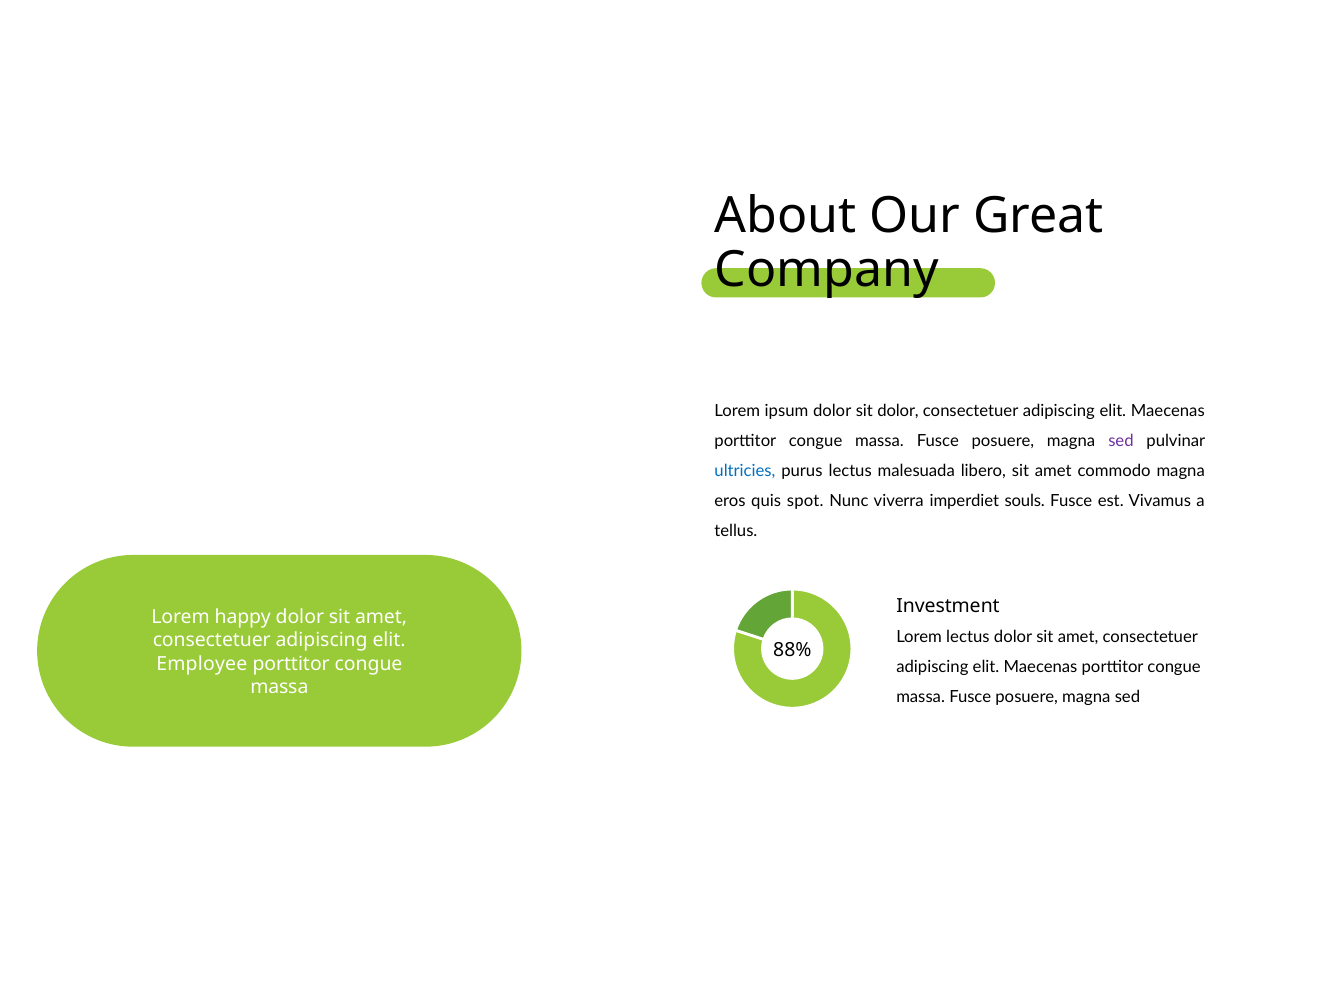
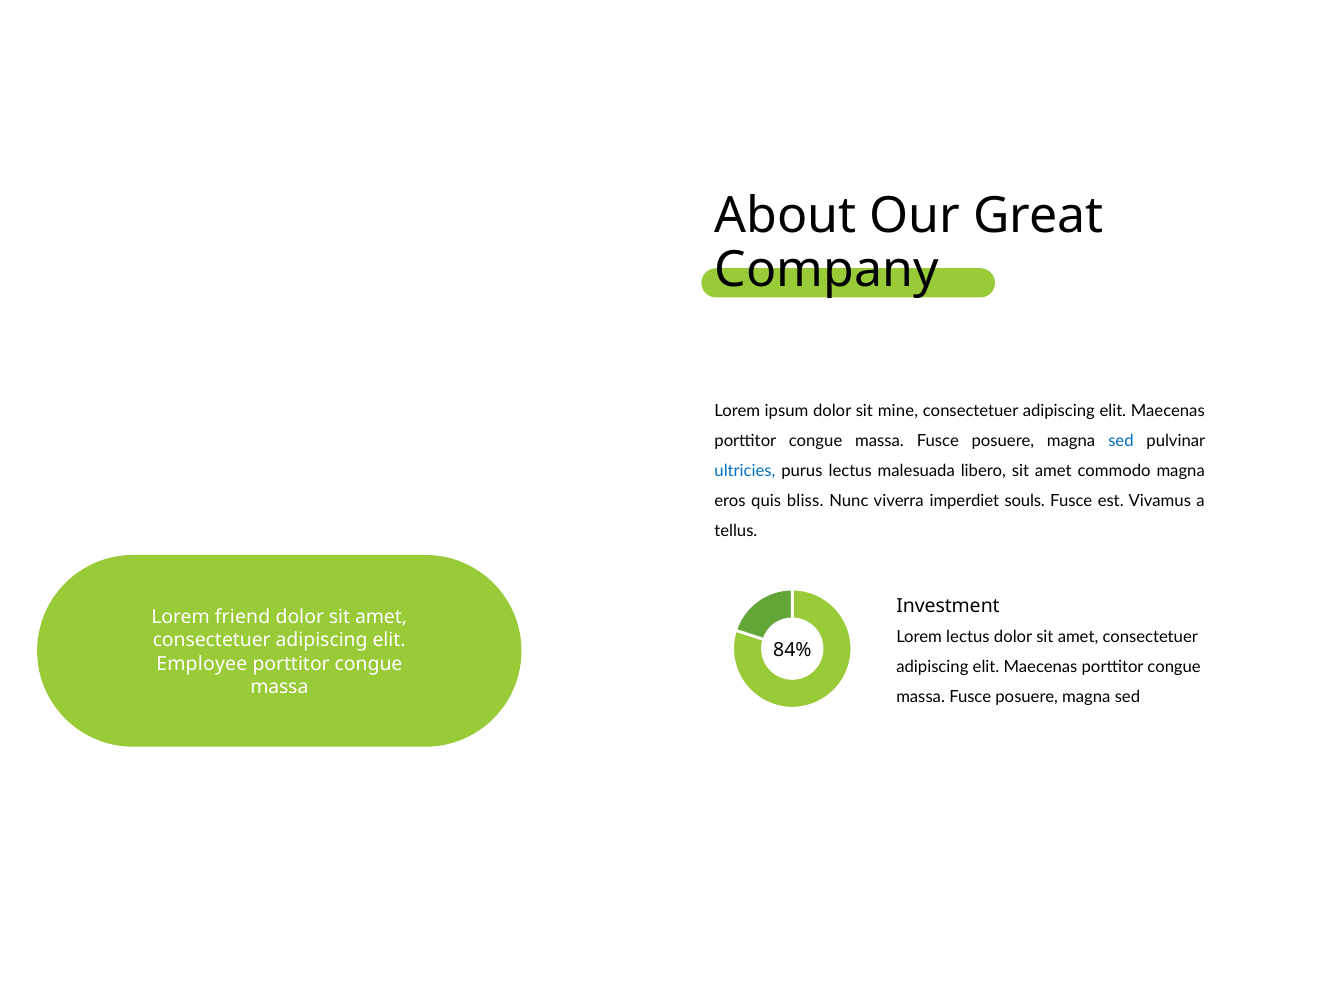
sit dolor: dolor -> mine
sed at (1121, 441) colour: purple -> blue
spot: spot -> bliss
happy: happy -> friend
88%: 88% -> 84%
